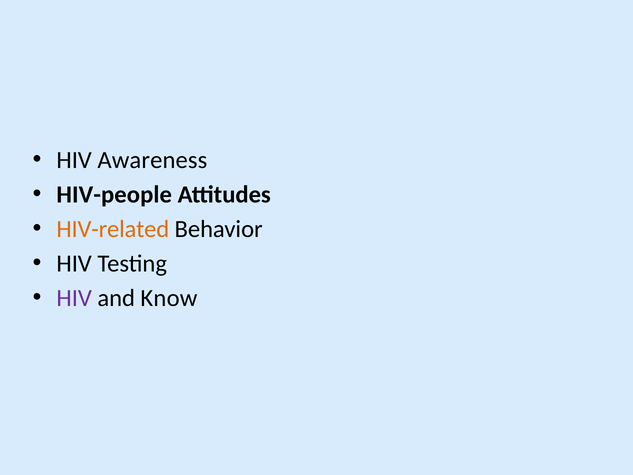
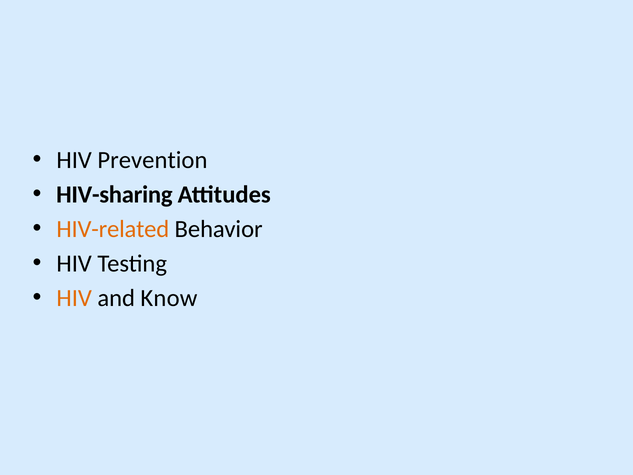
Awareness: Awareness -> Prevention
HIV-people: HIV-people -> HIV-sharing
HIV at (74, 298) colour: purple -> orange
